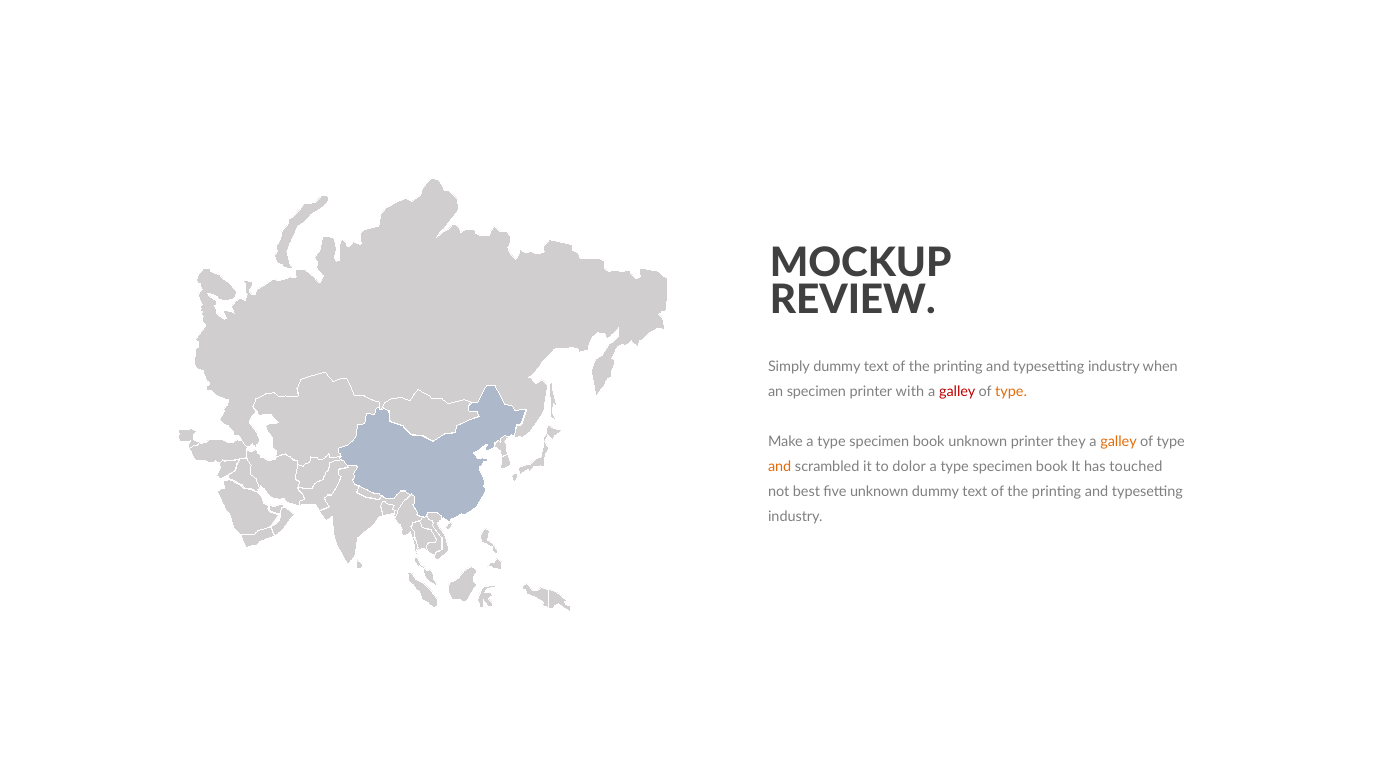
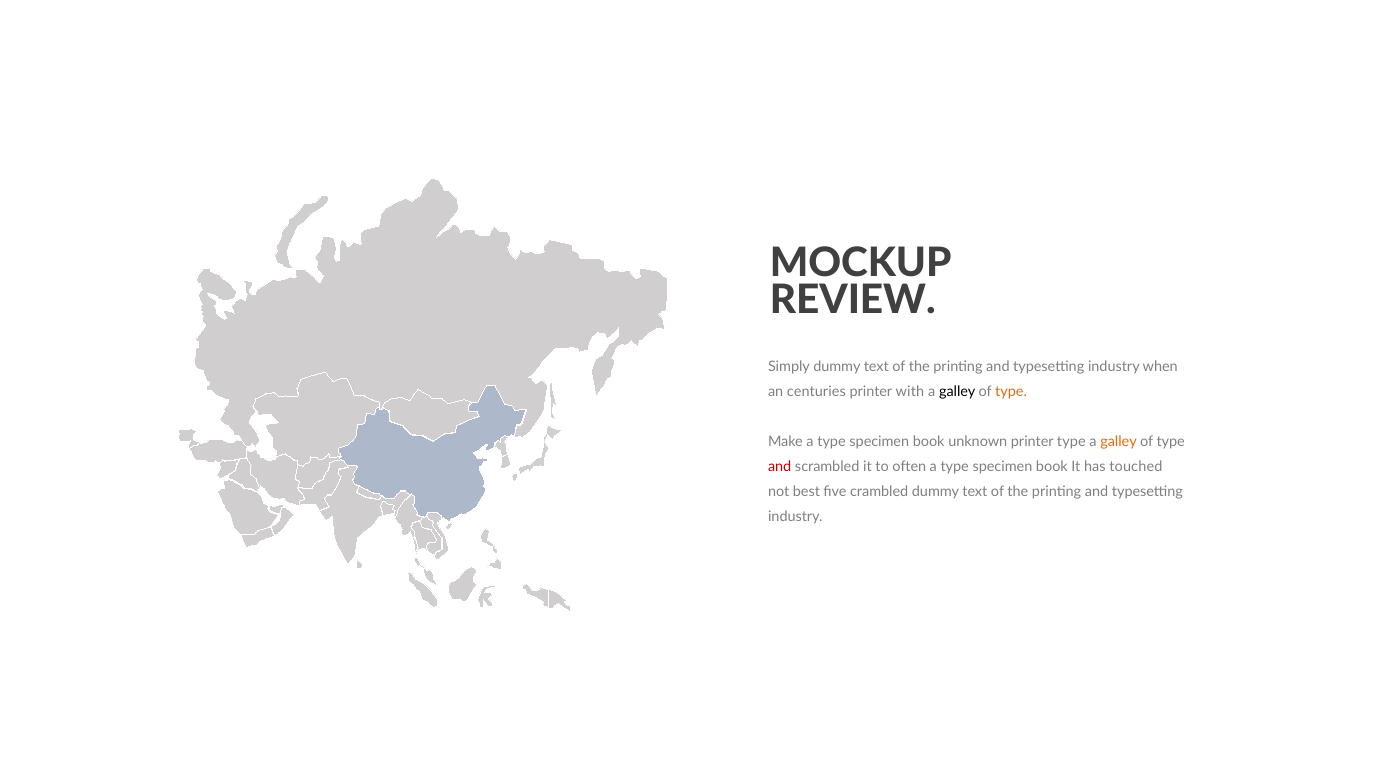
an specimen: specimen -> centuries
galley at (957, 392) colour: red -> black
printer they: they -> type
and at (780, 467) colour: orange -> red
dolor: dolor -> often
five unknown: unknown -> crambled
